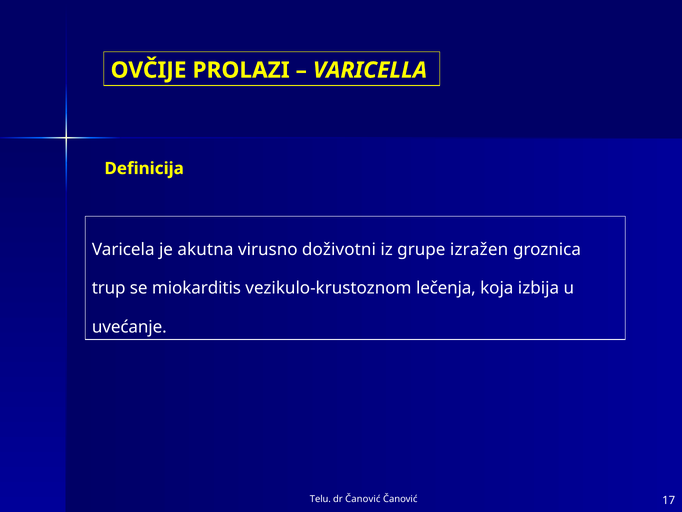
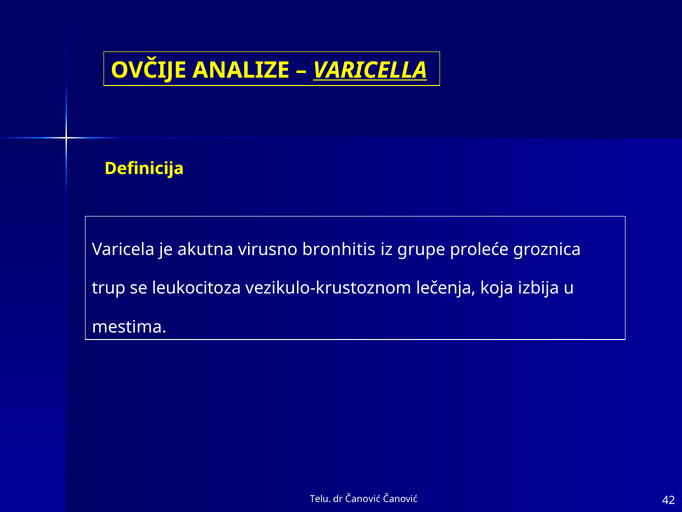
PROLAZI: PROLAZI -> ANALIZE
VARICELLA underline: none -> present
doživotni: doživotni -> bronhitis
izražen: izražen -> proleće
miokarditis: miokarditis -> leukocitoza
uvećanje: uvećanje -> mestima
17: 17 -> 42
